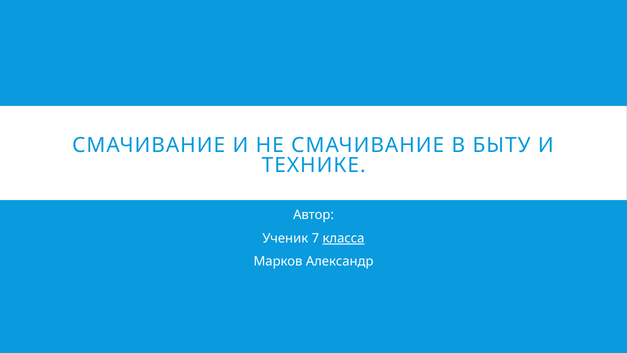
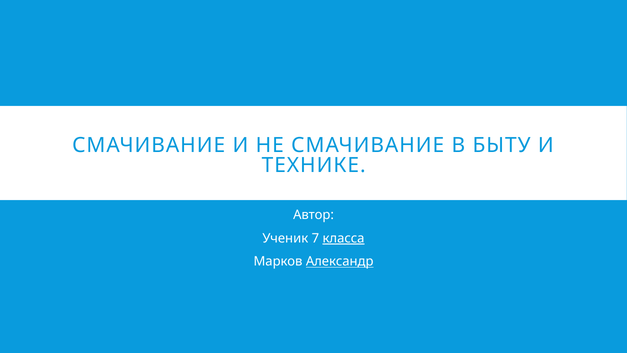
Александр underline: none -> present
